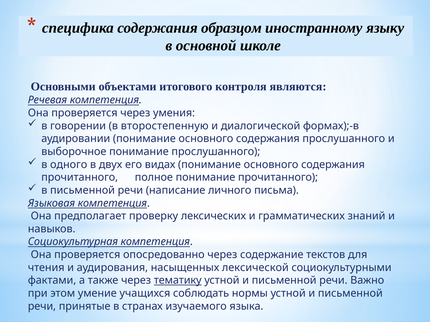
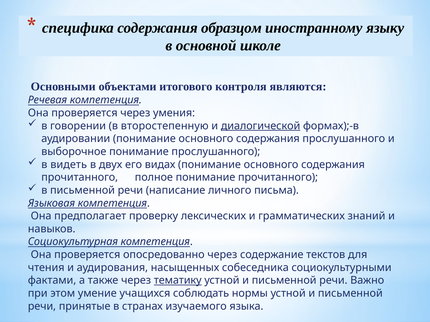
диалогической underline: none -> present
одного: одного -> видеть
лексической: лексической -> собеседника
